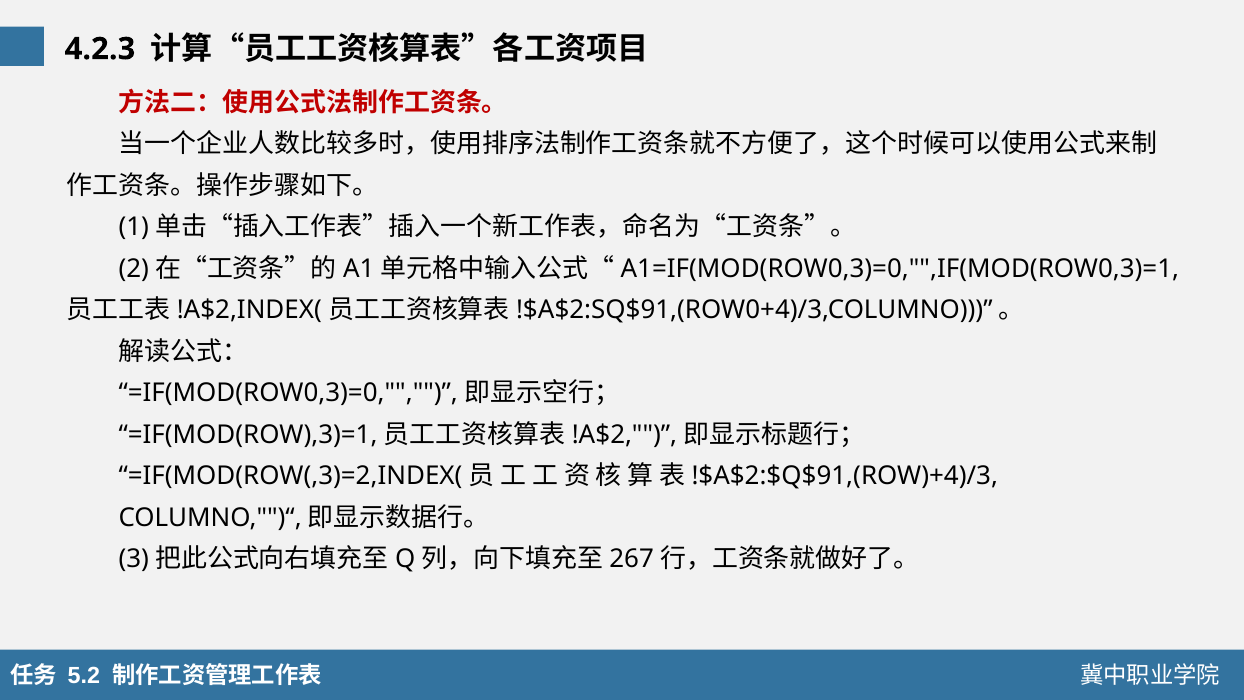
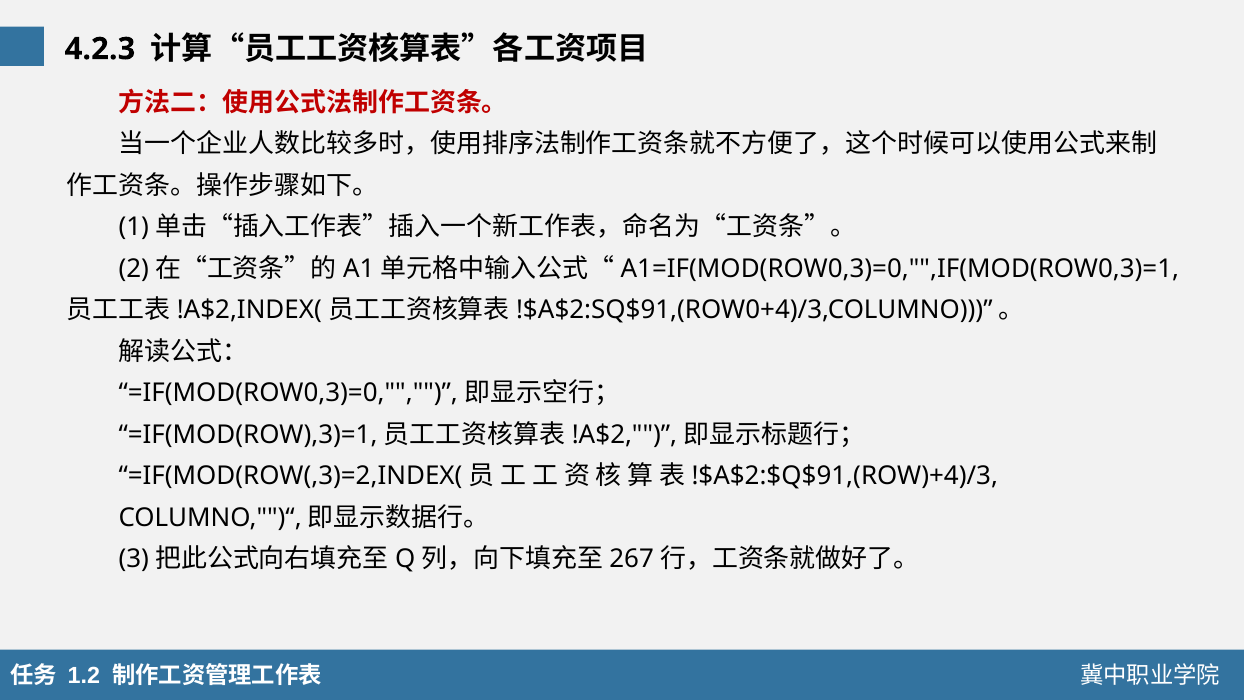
5.2: 5.2 -> 1.2
